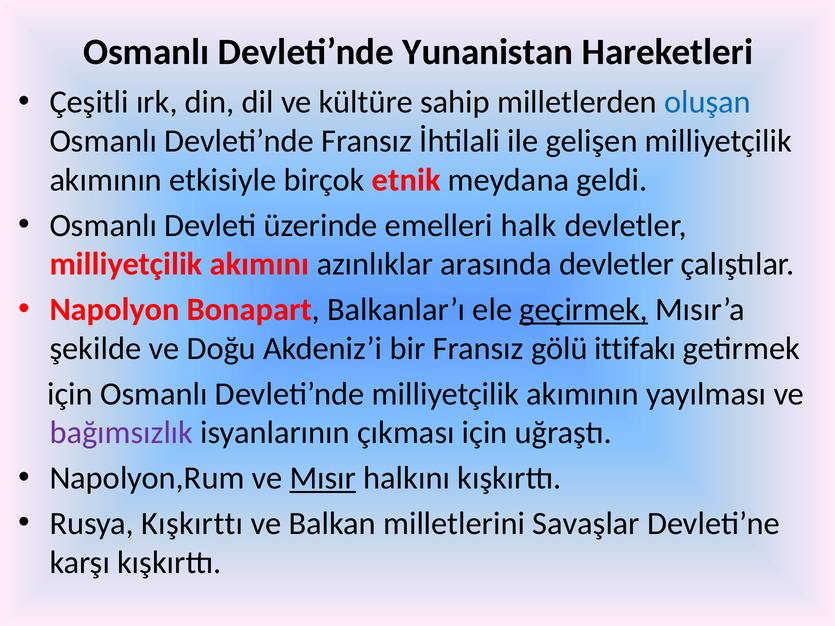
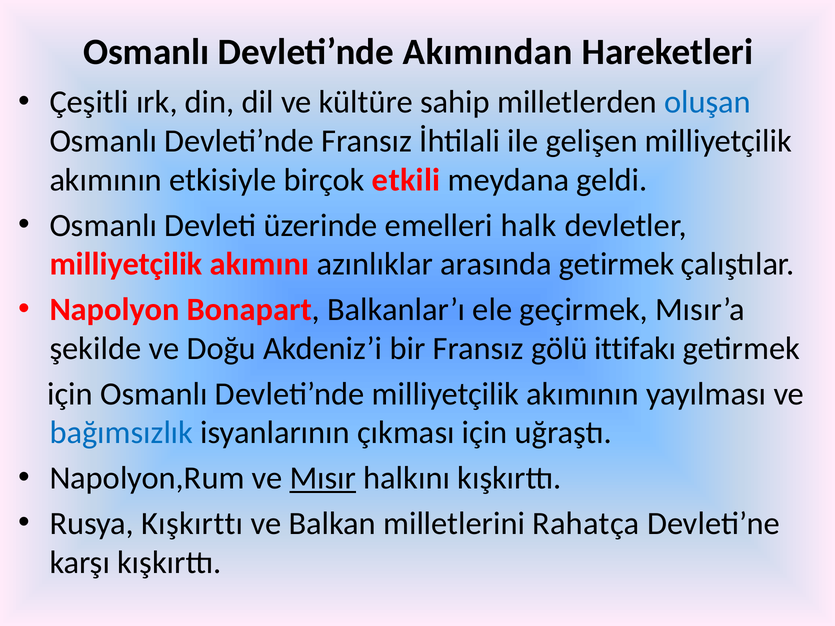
Yunanistan: Yunanistan -> Akımından
etnik: etnik -> etkili
arasında devletler: devletler -> getirmek
geçirmek underline: present -> none
bağımsızlık colour: purple -> blue
Savaşlar: Savaşlar -> Rahatça
